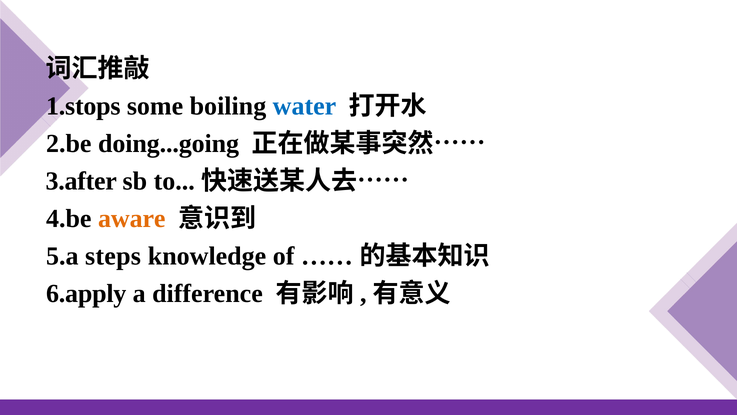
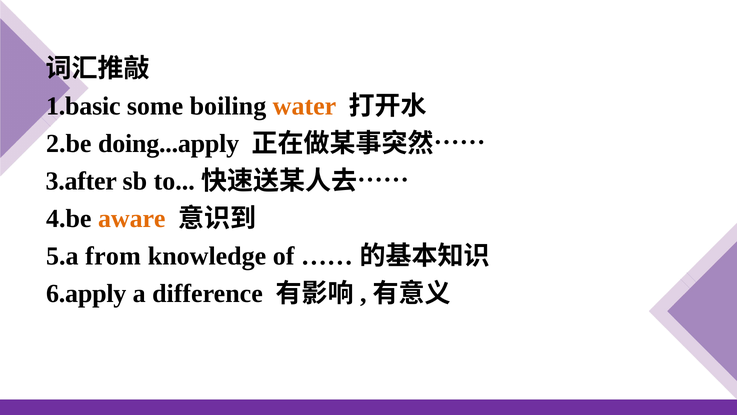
1.stops: 1.stops -> 1.basic
water colour: blue -> orange
doing...going: doing...going -> doing...apply
steps: steps -> from
